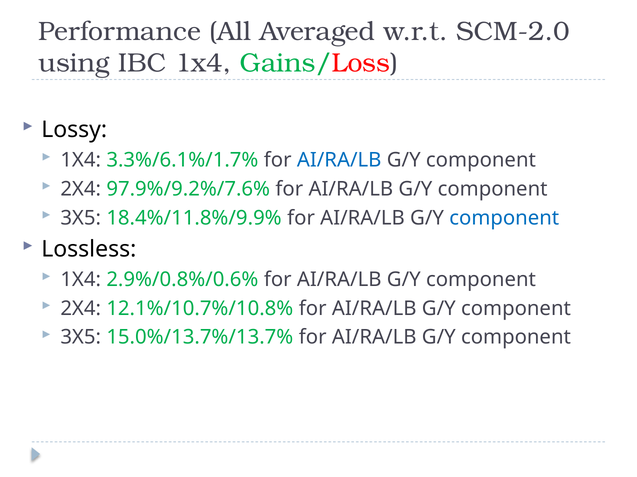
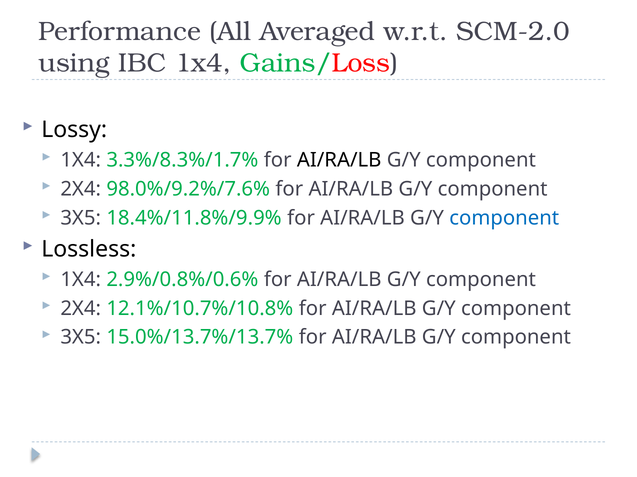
3.3%/6.1%/1.7%: 3.3%/6.1%/1.7% -> 3.3%/8.3%/1.7%
AI/RA/LB at (339, 160) colour: blue -> black
97.9%/9.2%/7.6%: 97.9%/9.2%/7.6% -> 98.0%/9.2%/7.6%
